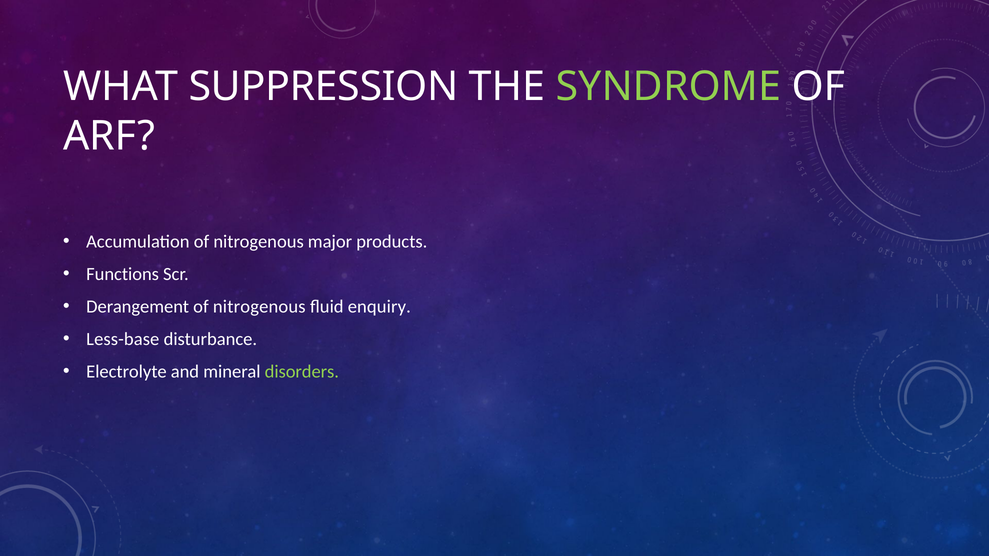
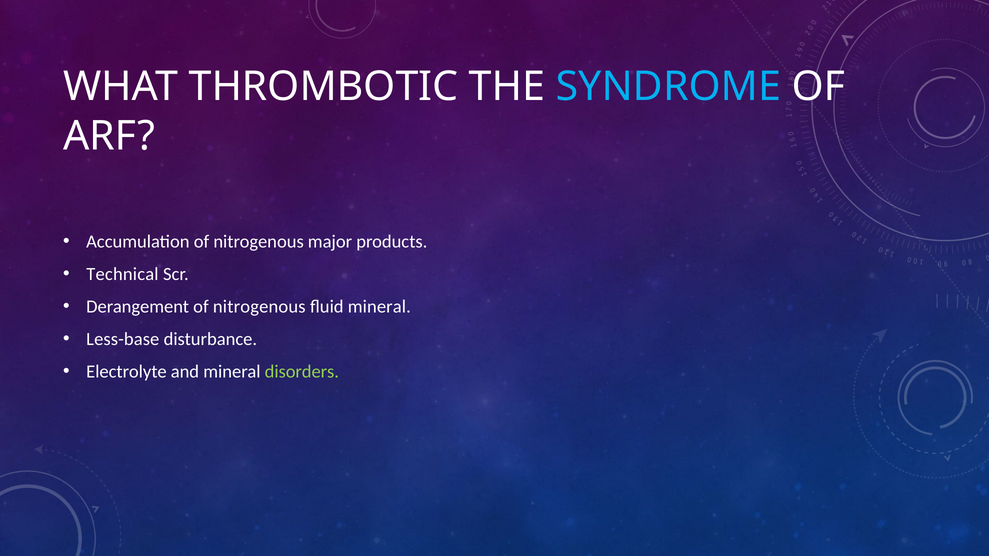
SUPPRESSION: SUPPRESSION -> THROMBOTIC
SYNDROME colour: light green -> light blue
Functions: Functions -> Technical
fluid enquiry: enquiry -> mineral
